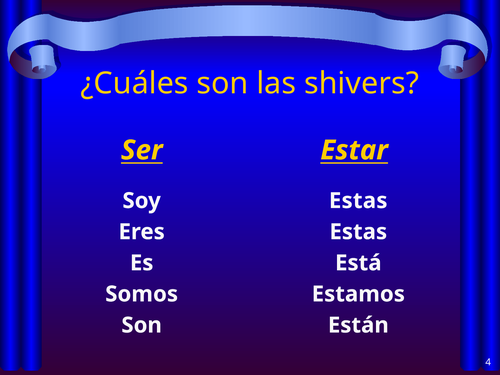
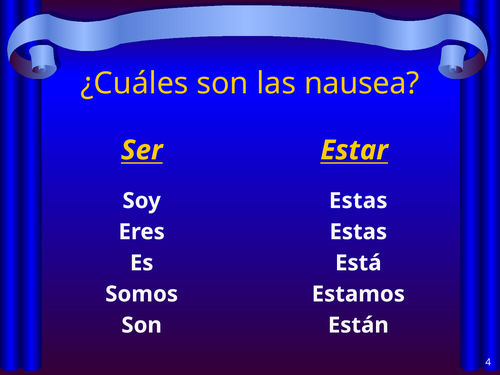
shivers: shivers -> nausea
